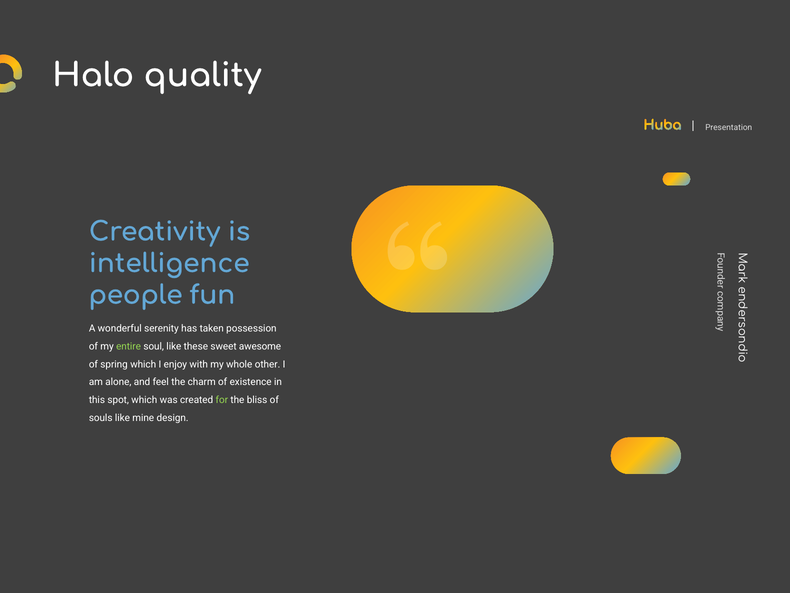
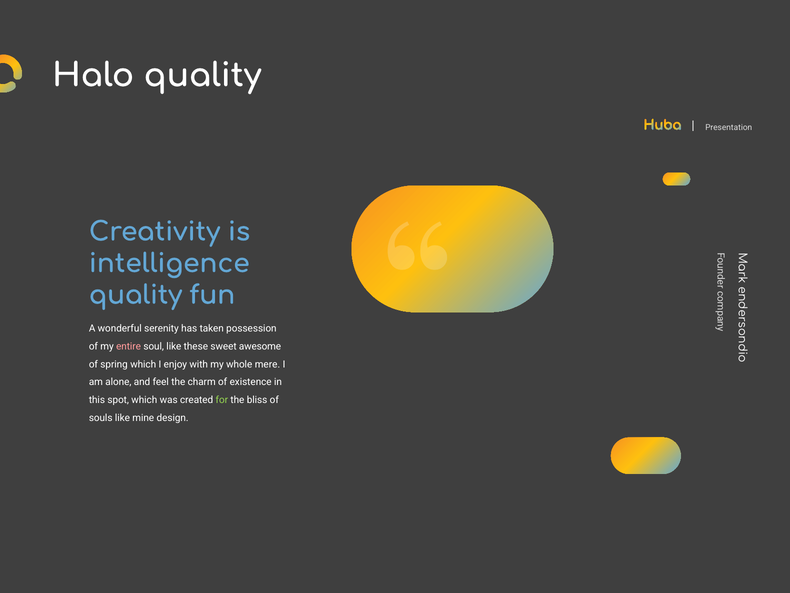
people at (136, 295): people -> quality
entire colour: light green -> pink
other: other -> mere
